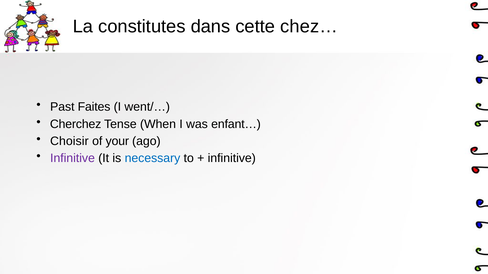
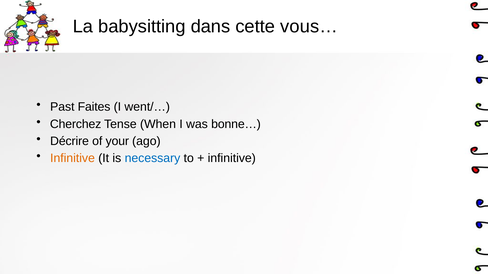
constitutes: constitutes -> babysitting
chez…: chez… -> vous…
enfant…: enfant… -> bonne…
Choisir: Choisir -> Décrire
Infinitive at (73, 158) colour: purple -> orange
